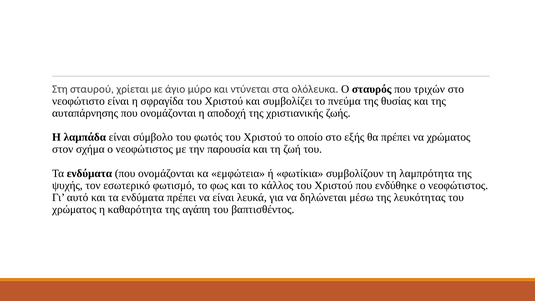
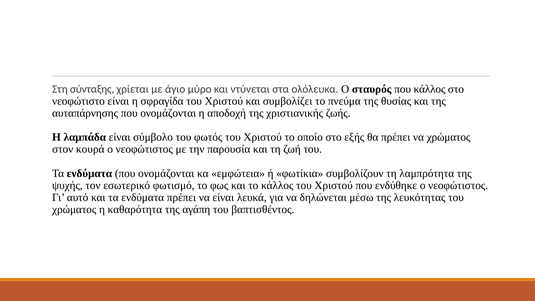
σταυρού: σταυρού -> σύνταξης
που τριχών: τριχών -> κάλλος
σχήμα: σχήμα -> κουρά
